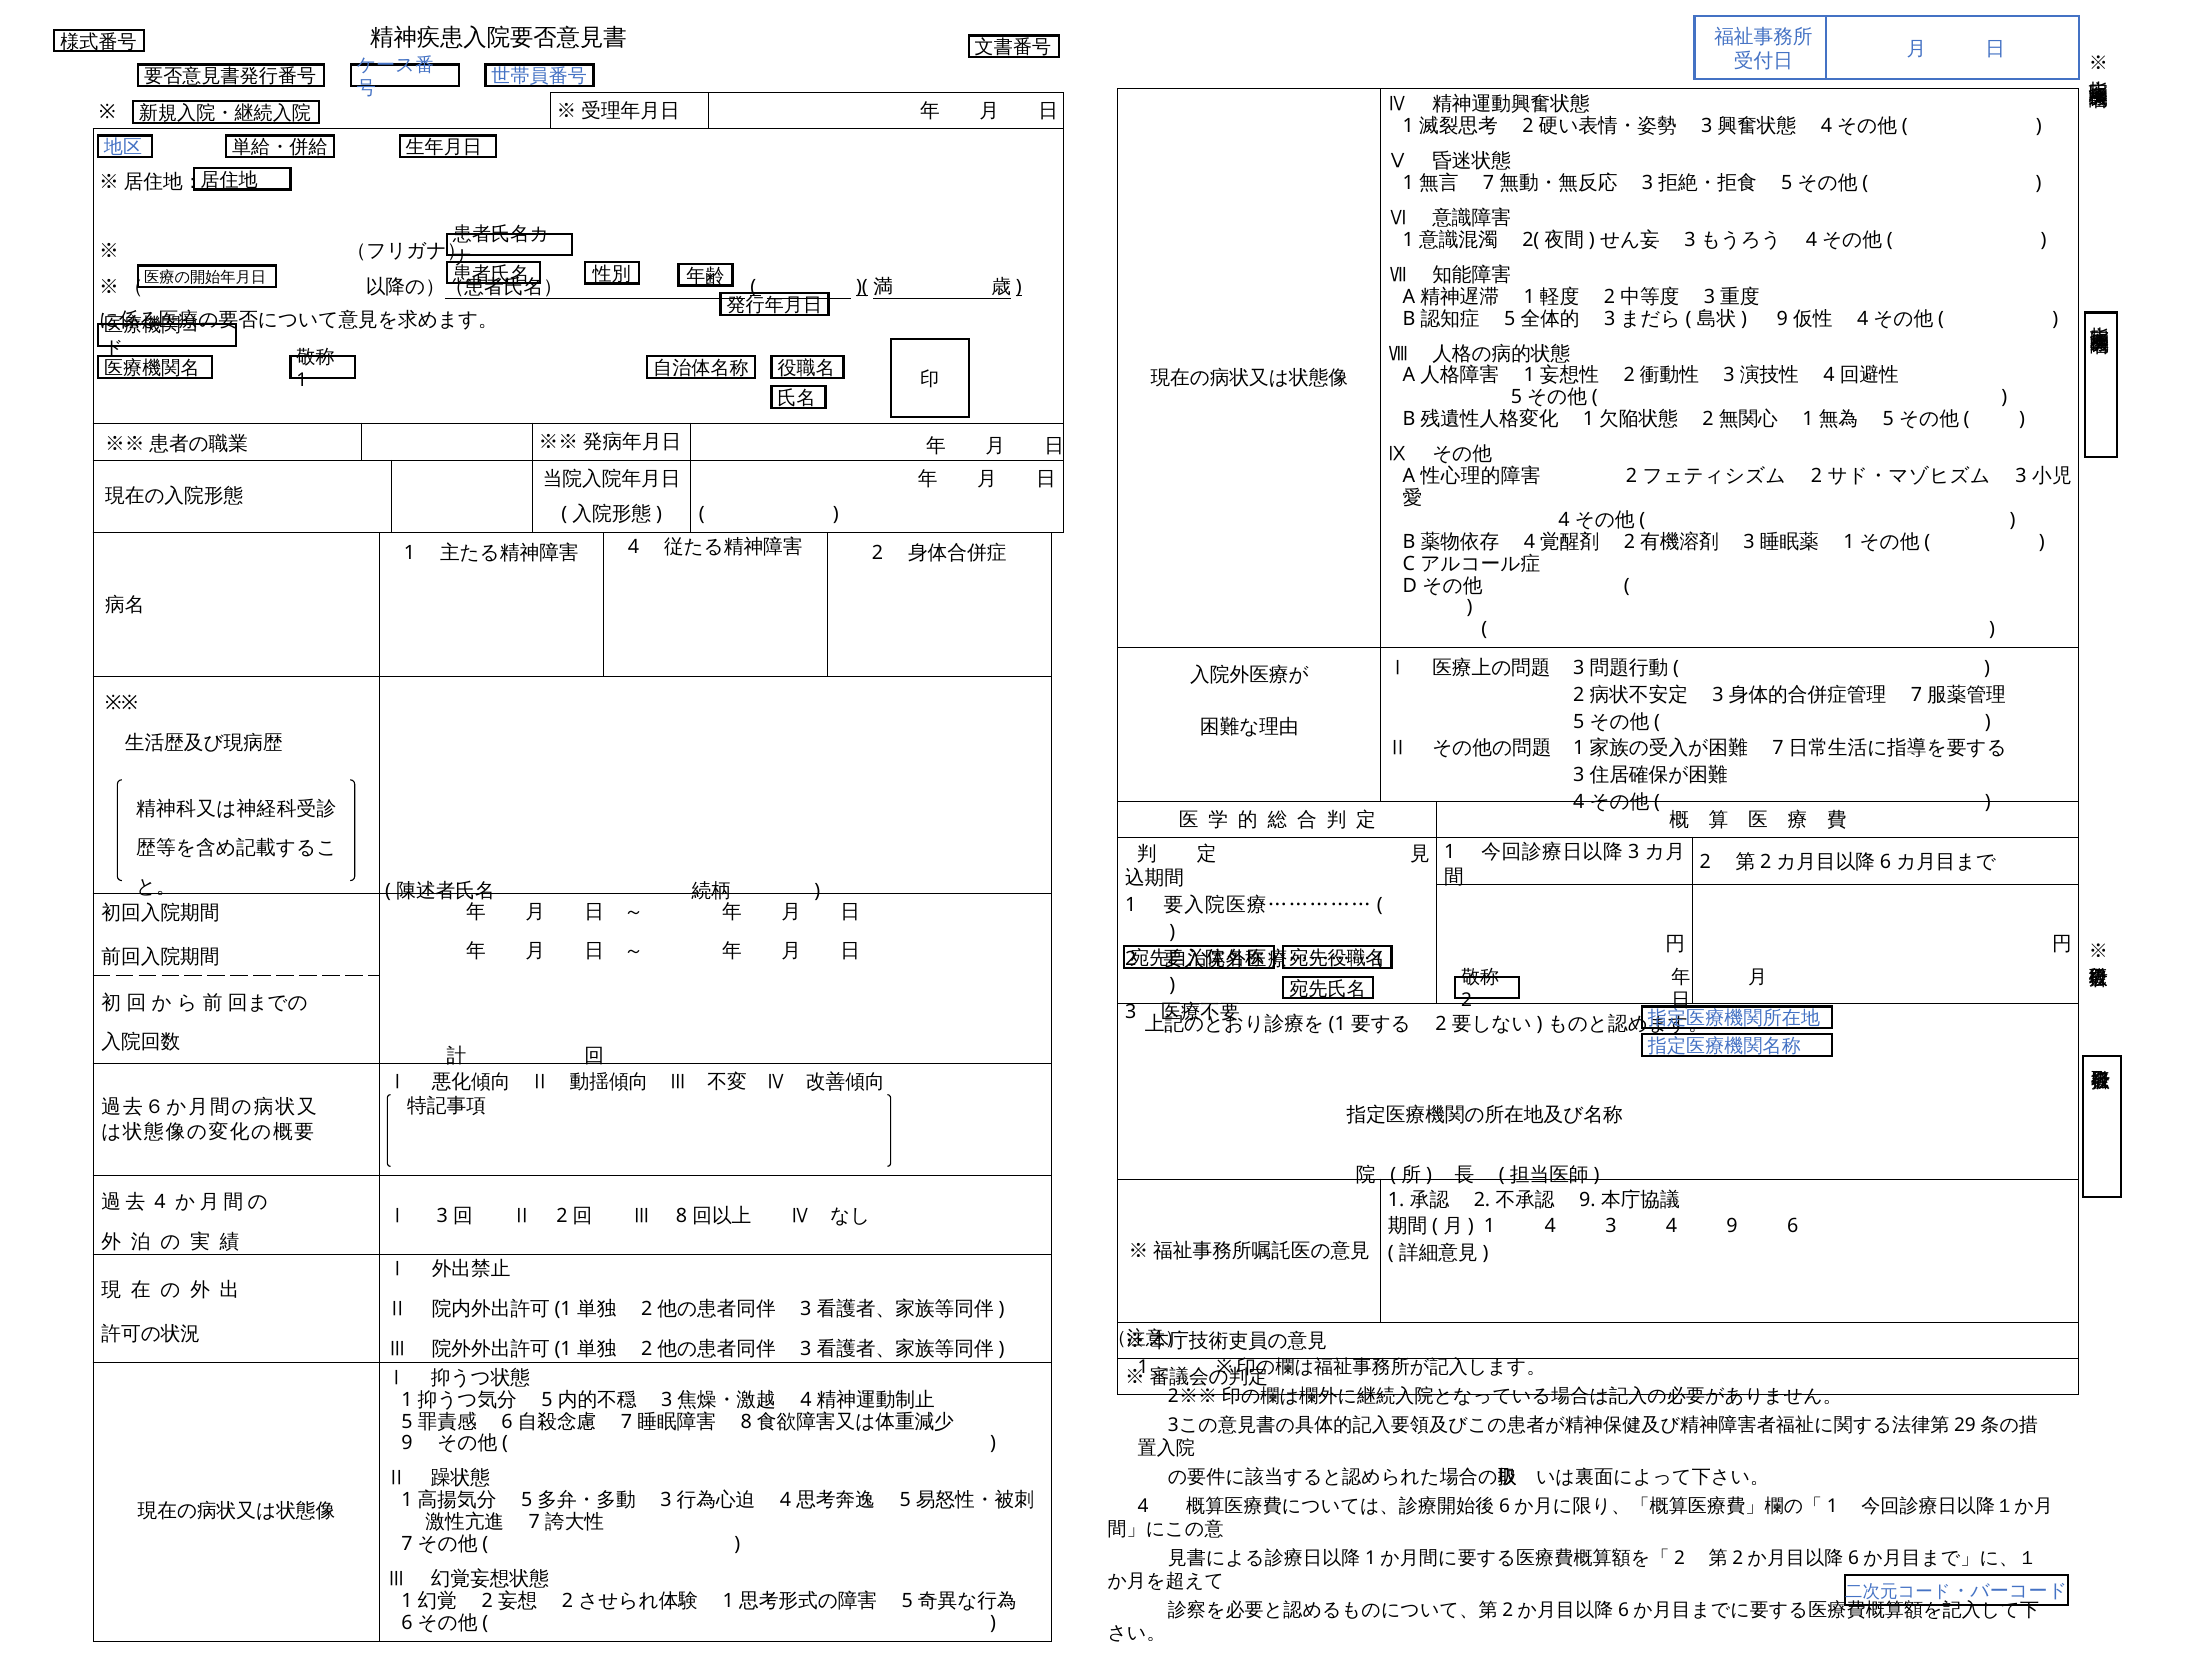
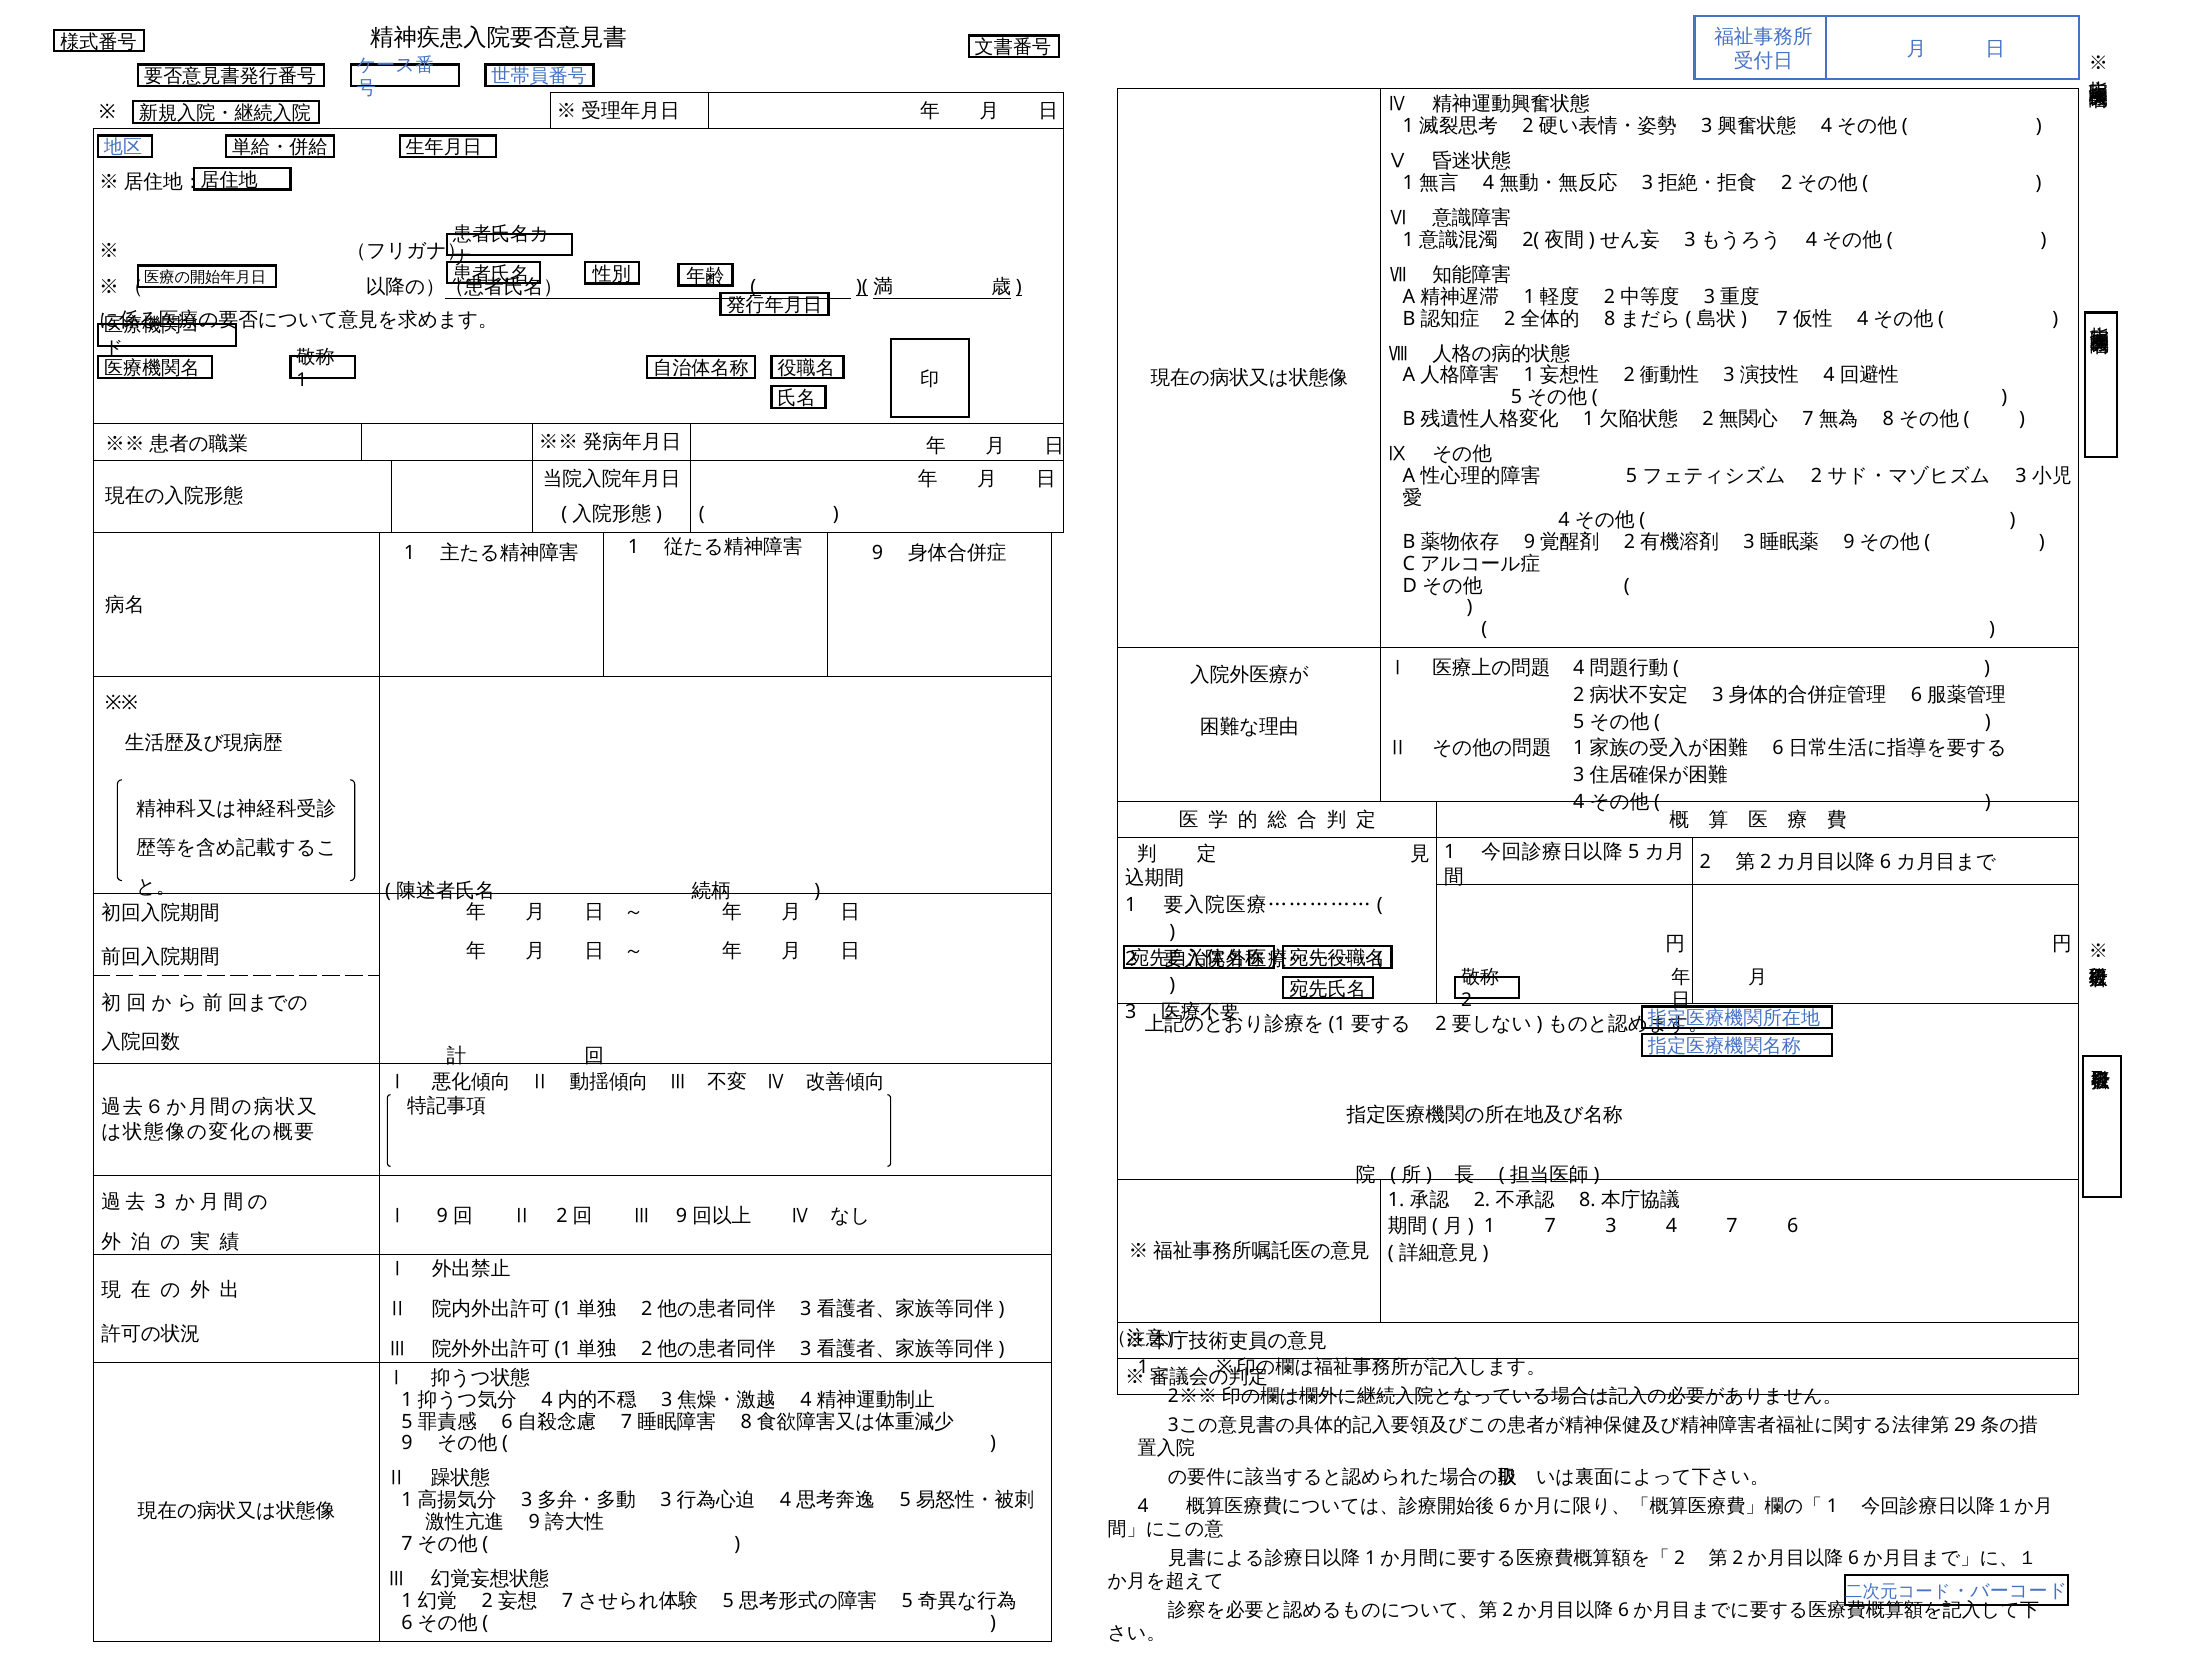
7 at (1489, 183): 7 -> 4
5 at (1787, 183): 5 -> 2
5 at (1510, 318): 5 -> 2
3 at (1610, 318): 3 -> 8
9 at (1782, 318): 9 -> 7
1 at (1808, 419): 1 -> 7
5 at (1888, 419): 5 -> 8
2 at (1632, 476): 2 -> 5
4 at (1530, 542): 4 -> 9
1 at (1849, 542): 1 -> 9
4 at (634, 547): 4 -> 1
2 at (878, 553): 2 -> 9
3 at (1579, 668): 3 -> 4
7 at (1916, 694): 7 -> 6
7 at (1778, 748): 7 -> 6
3 at (1634, 851): 3 -> 5
9 at (1587, 1199): 9 -> 8
4 at (160, 1202): 4 -> 3
Ⅰ 3: 3 -> 9
Ⅲ 8: 8 -> 9
1 4: 4 -> 7
4 9: 9 -> 7
5 at (547, 1399): 5 -> 4
5 at (527, 1500): 5 -> 3
7 at (534, 1521): 7 -> 9
2 at (568, 1600): 2 -> 7
1 at (728, 1600): 1 -> 5
